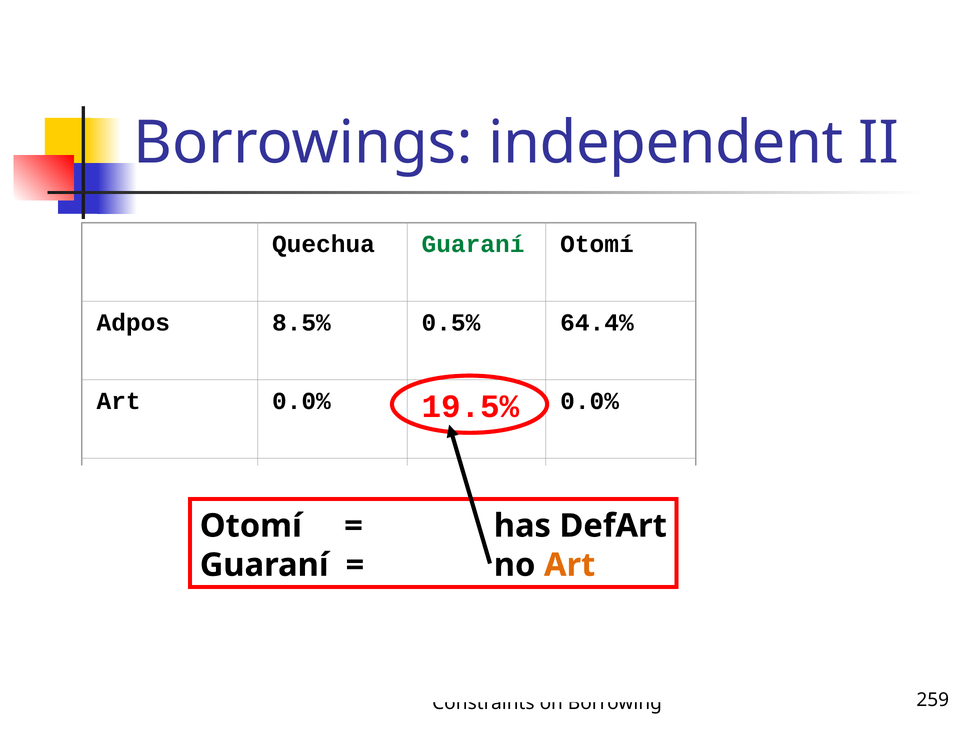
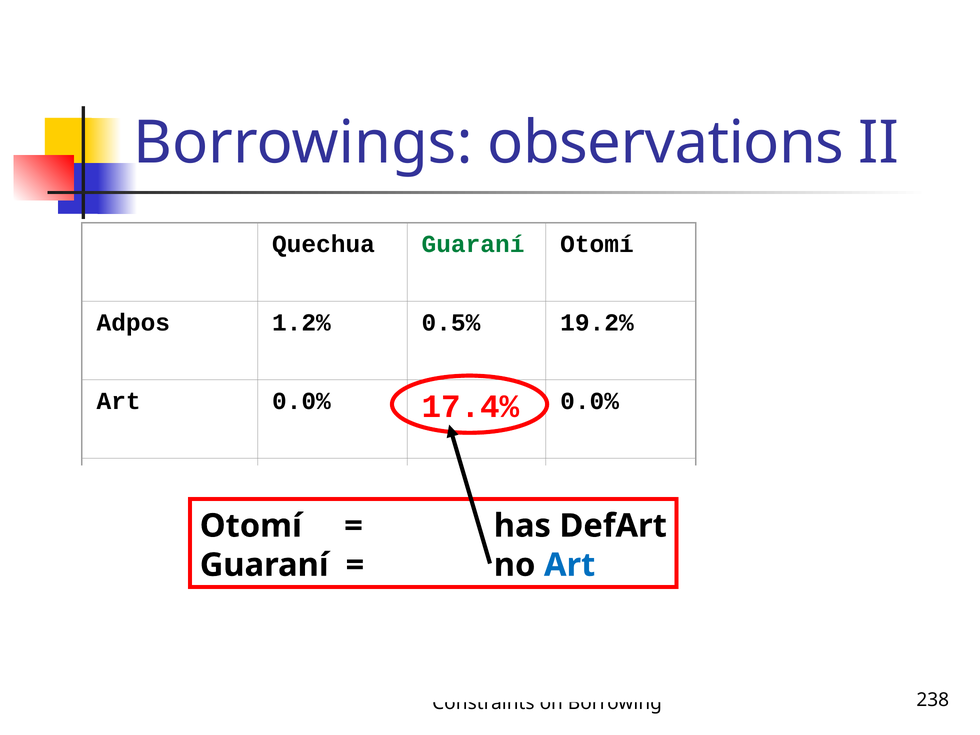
independent: independent -> observations
8.5%: 8.5% -> 1.2%
64.4%: 64.4% -> 19.2%
19.5%: 19.5% -> 17.4%
Art at (570, 565) colour: orange -> blue
259: 259 -> 238
